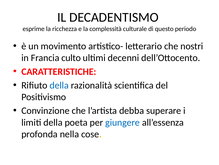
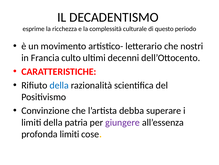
poeta: poeta -> patria
giungere colour: blue -> purple
profonda nella: nella -> limiti
